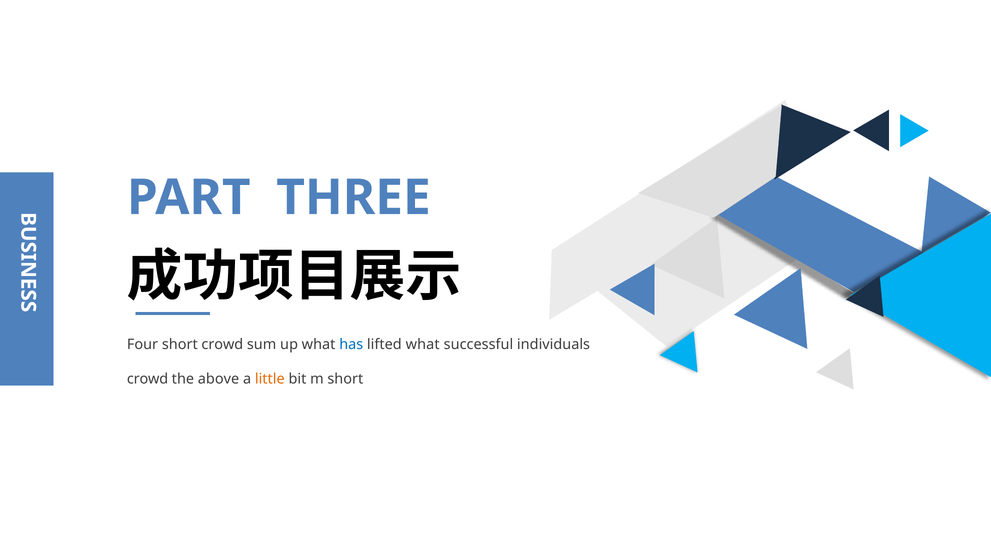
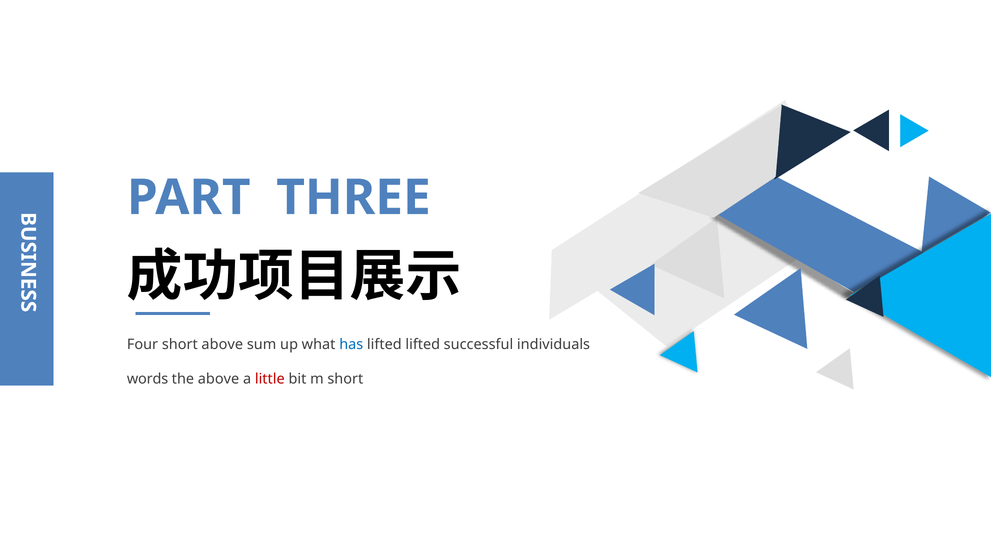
short crowd: crowd -> above
lifted what: what -> lifted
crowd at (148, 379): crowd -> words
little colour: orange -> red
